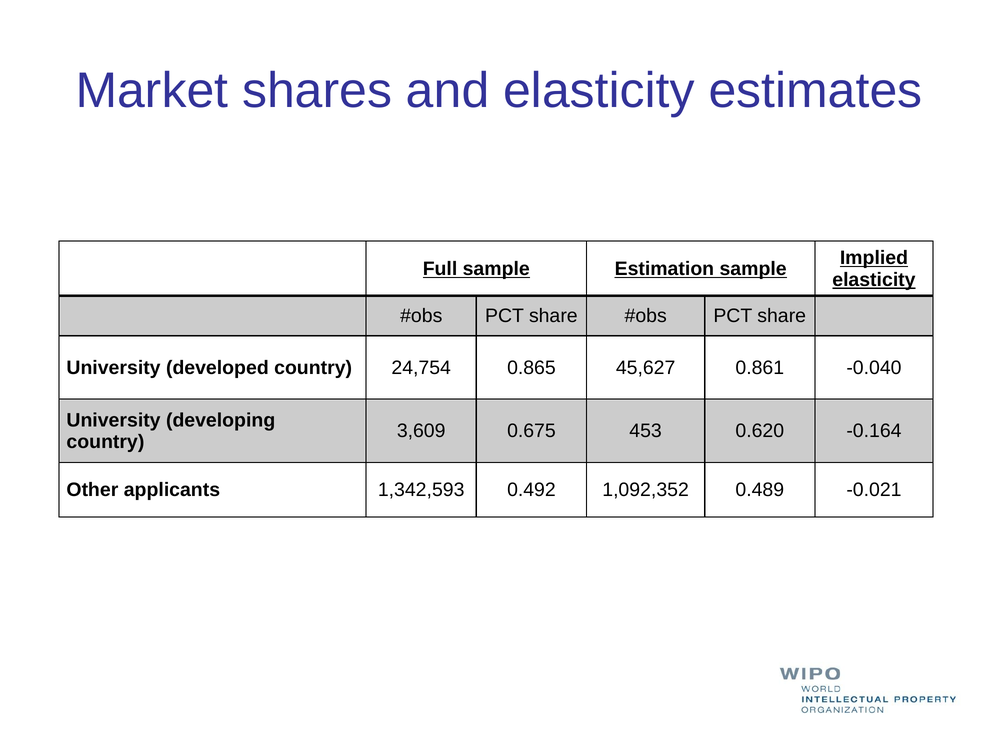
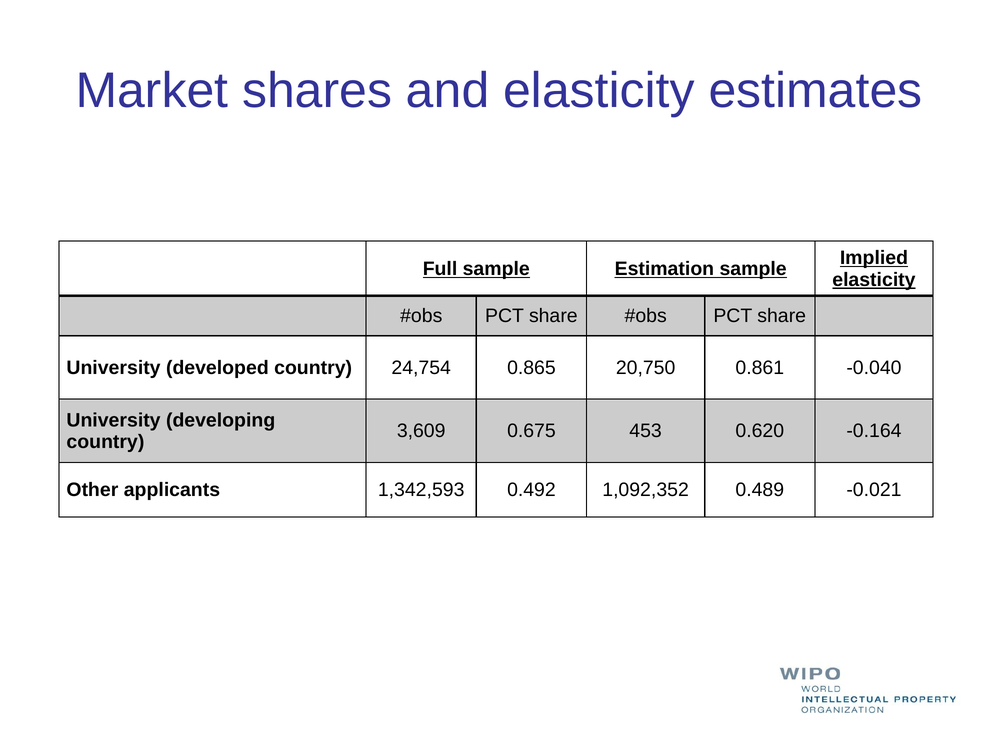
45,627: 45,627 -> 20,750
